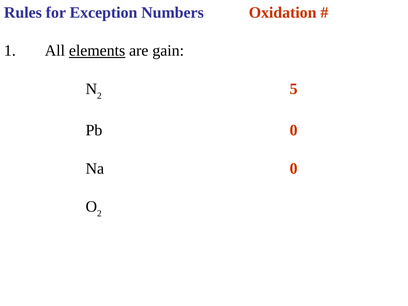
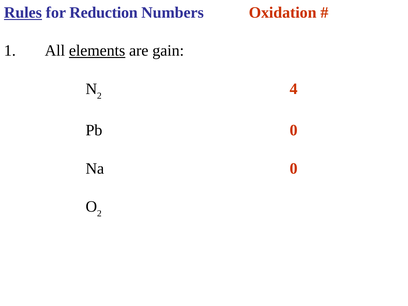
Rules underline: none -> present
Exception: Exception -> Reduction
5: 5 -> 4
